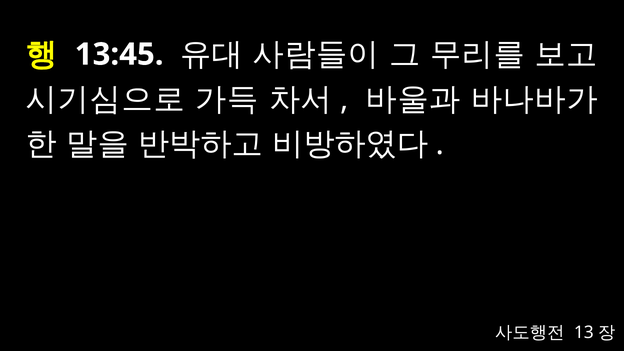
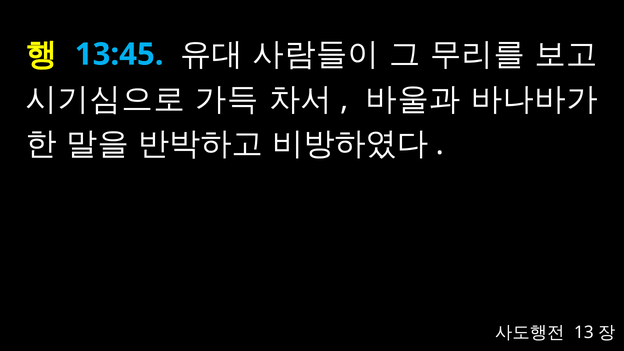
13:45 colour: white -> light blue
